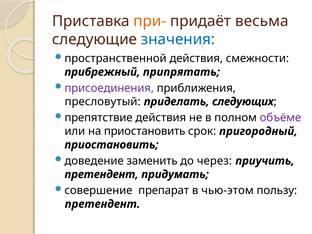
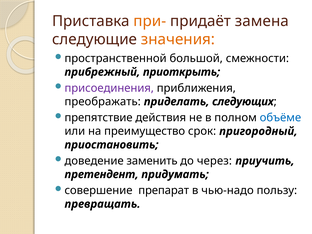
весьма: весьма -> замена
значения colour: blue -> orange
пространственной действия: действия -> большой
припрятать: припрятать -> приоткрыть
пресловутый: пресловутый -> преображать
объёме colour: purple -> blue
на приостановить: приостановить -> преимущество
чью-этом: чью-этом -> чью-надо
претендент at (102, 204): претендент -> превращать
